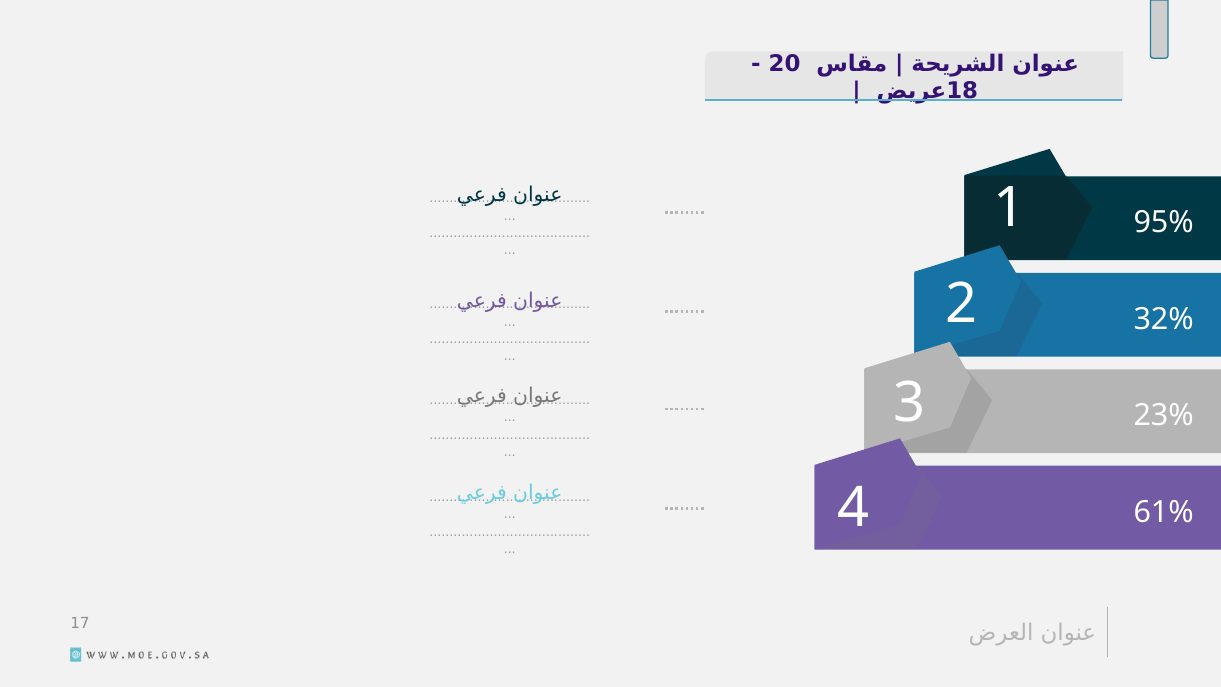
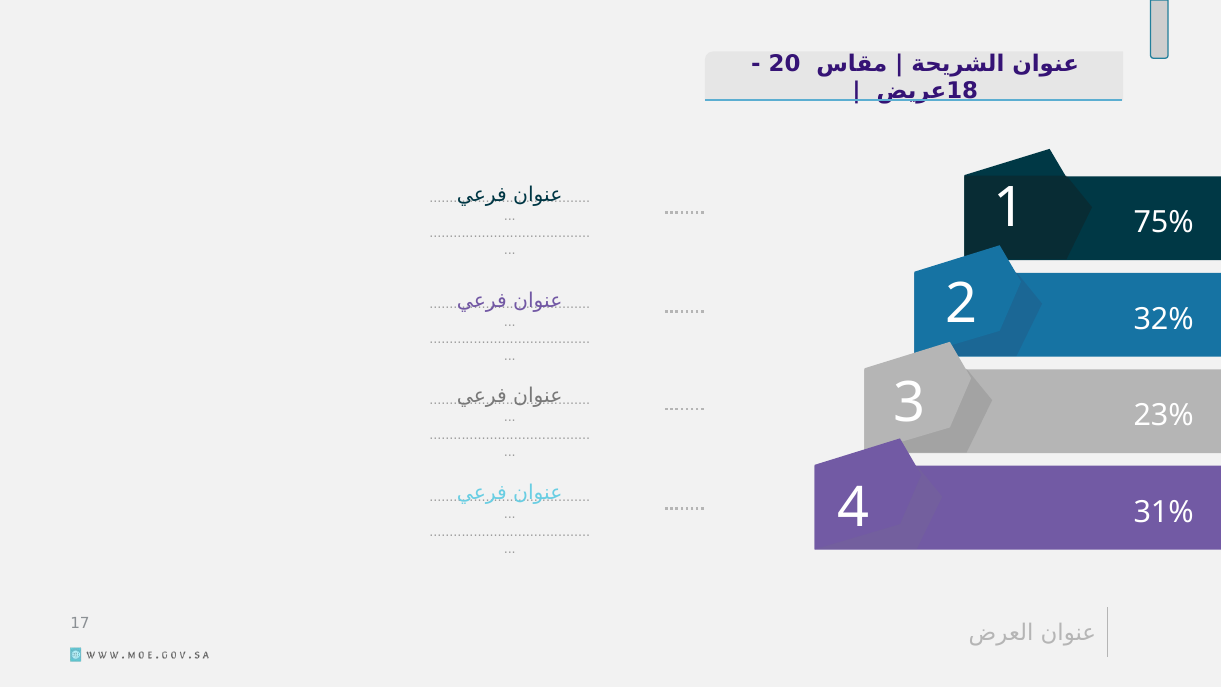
95%: 95% -> 75%
61%: 61% -> 31%
